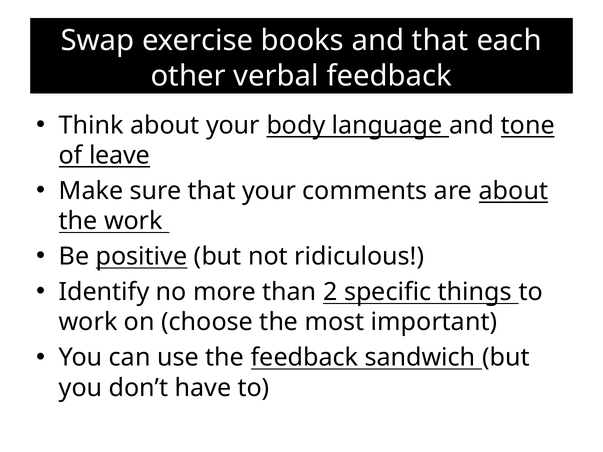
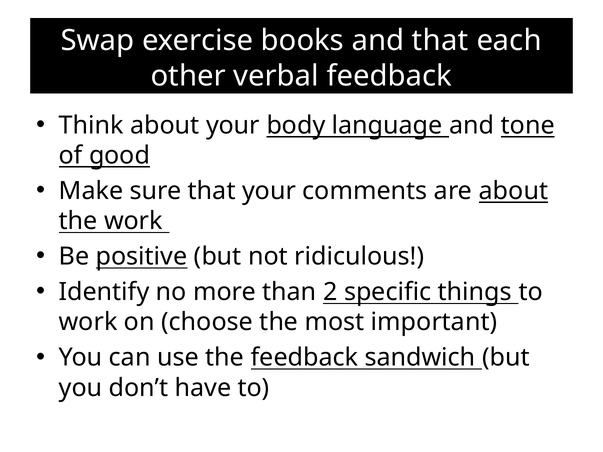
leave: leave -> good
